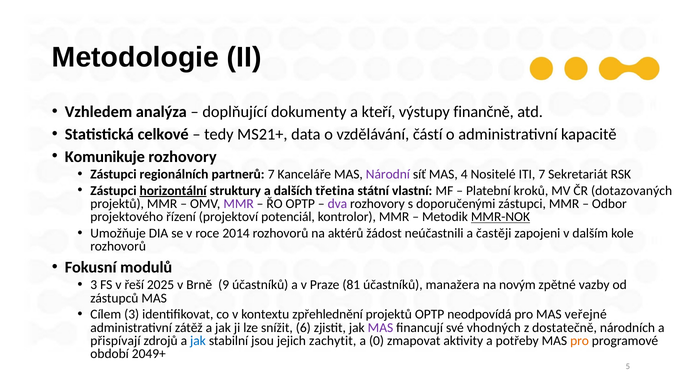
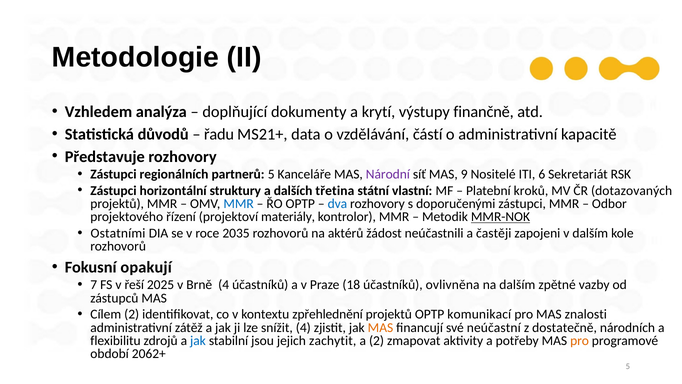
kteří: kteří -> krytí
celkové: celkové -> důvodů
tedy: tedy -> řadu
Komunikuje: Komunikuje -> Představuje
partnerů 7: 7 -> 5
4: 4 -> 9
ITI 7: 7 -> 6
horizontální underline: present -> none
MMR at (239, 204) colour: purple -> blue
dva colour: purple -> blue
potenciál: potenciál -> materiály
Umožňuje: Umožňuje -> Ostatními
2014: 2014 -> 2035
modulů: modulů -> opakují
3 at (94, 285): 3 -> 7
Brně 9: 9 -> 4
81: 81 -> 18
manažera: manažera -> ovlivněna
na novým: novým -> dalším
Cílem 3: 3 -> 2
neodpovídá: neodpovídá -> komunikací
veřejné: veřejné -> znalosti
snížit 6: 6 -> 4
MAS at (380, 327) colour: purple -> orange
vhodných: vhodných -> neúčastní
přispívají: přispívají -> flexibilitu
a 0: 0 -> 2
2049+: 2049+ -> 2062+
